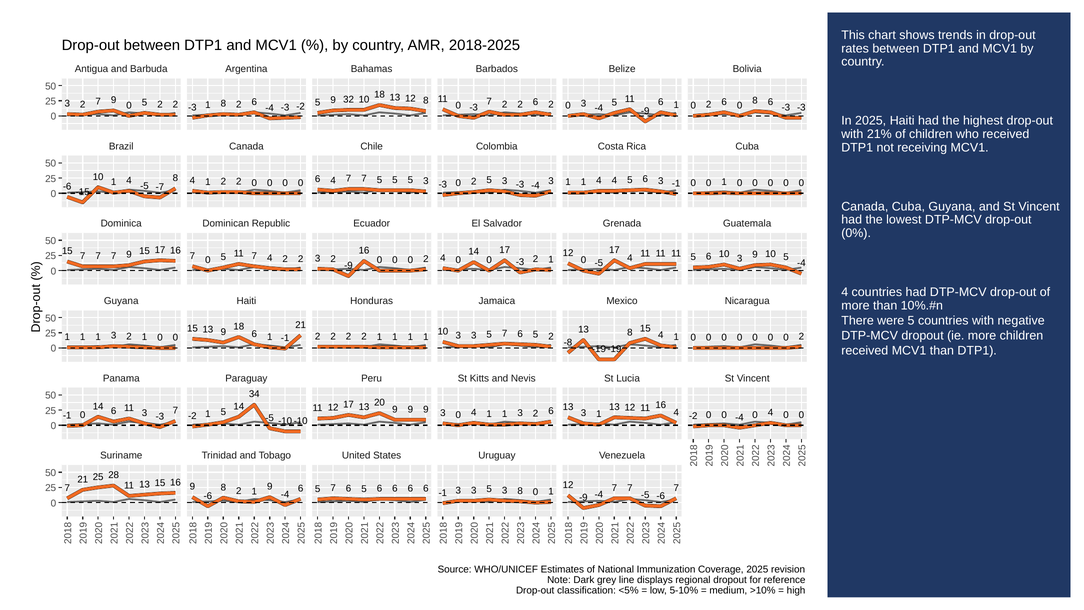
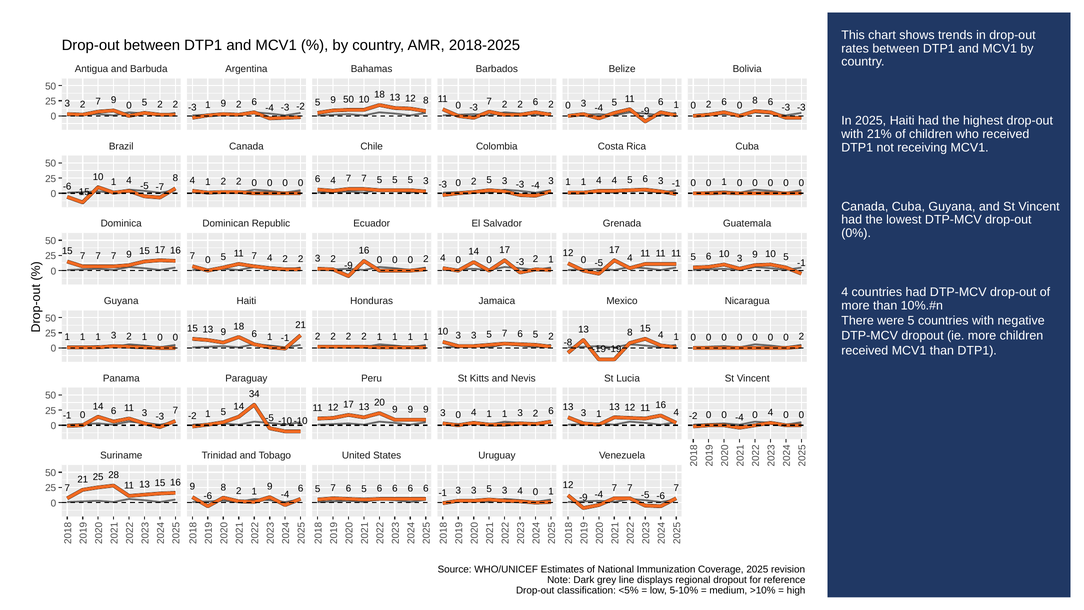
9 32: 32 -> 50
-3 1 8: 8 -> 9
-4 at (801, 263): -4 -> -1
5 3 8: 8 -> 4
